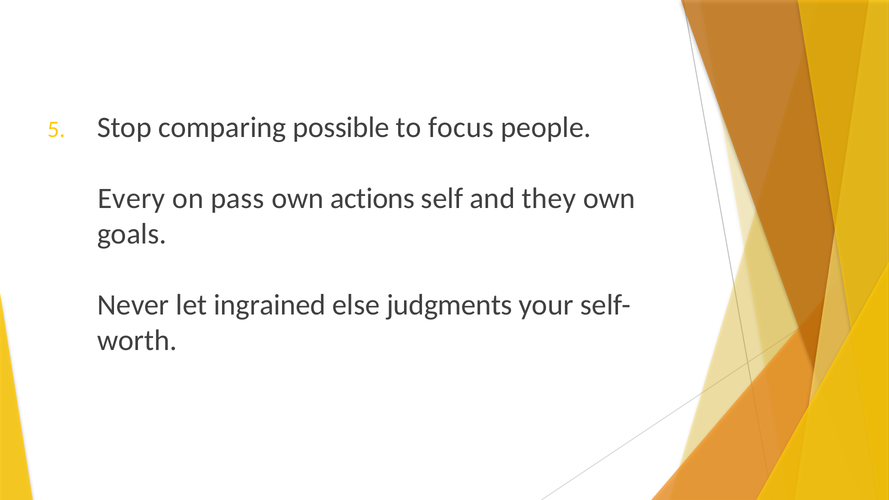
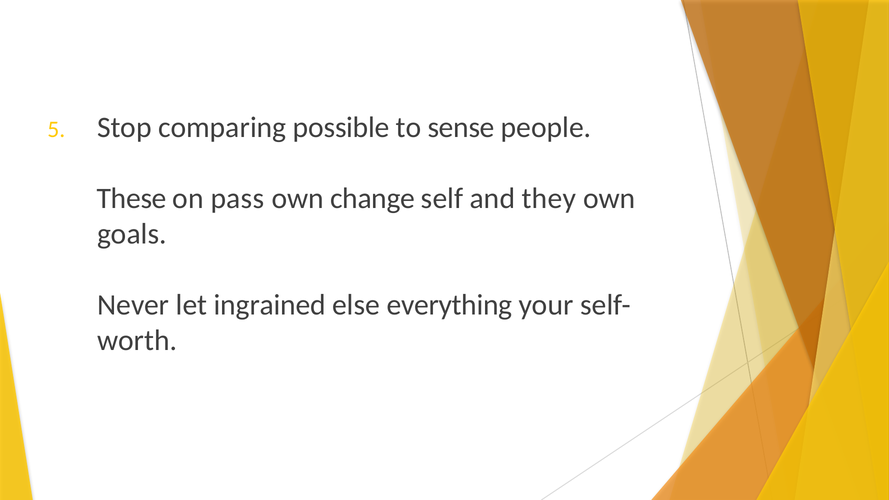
focus: focus -> sense
Every: Every -> These
actions: actions -> change
judgments: judgments -> everything
